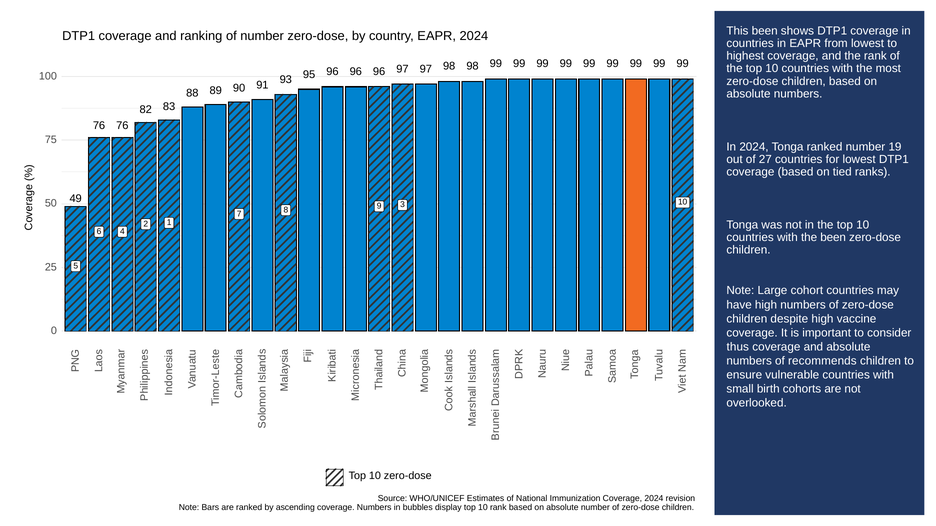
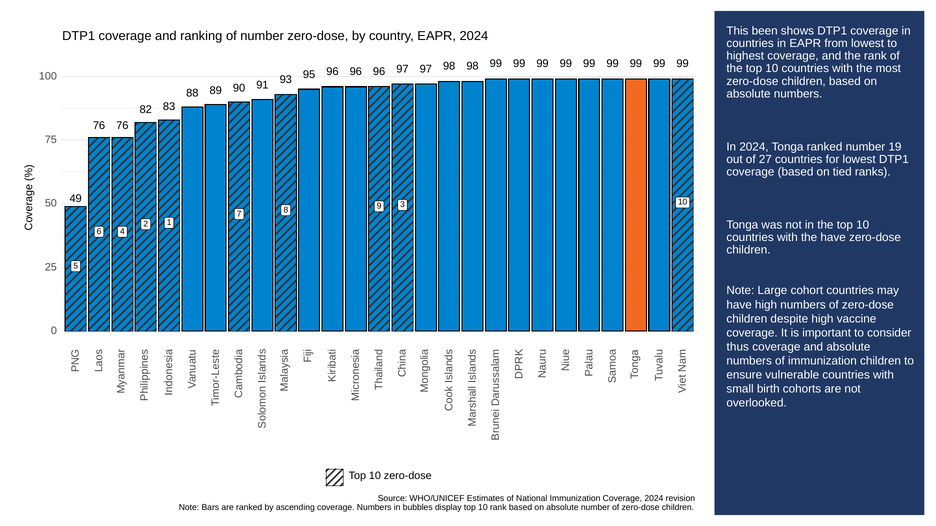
the been: been -> have
of recommends: recommends -> immunization
